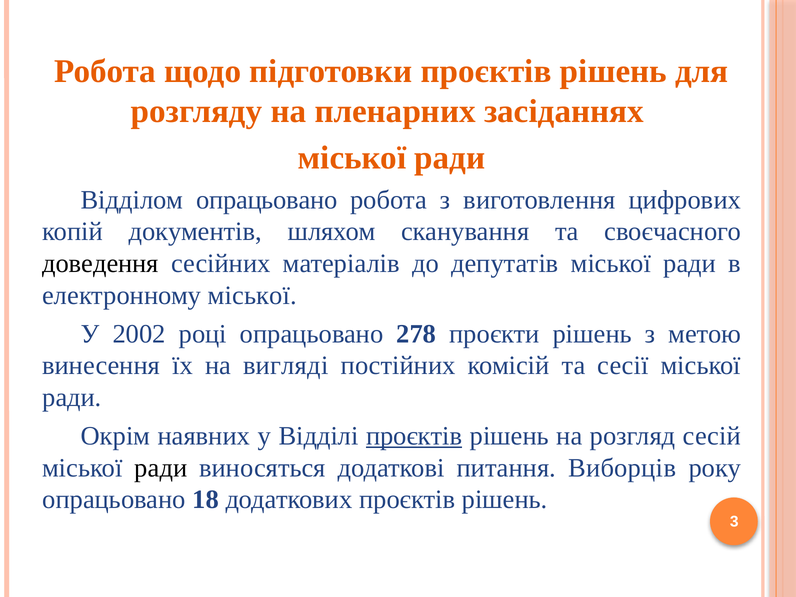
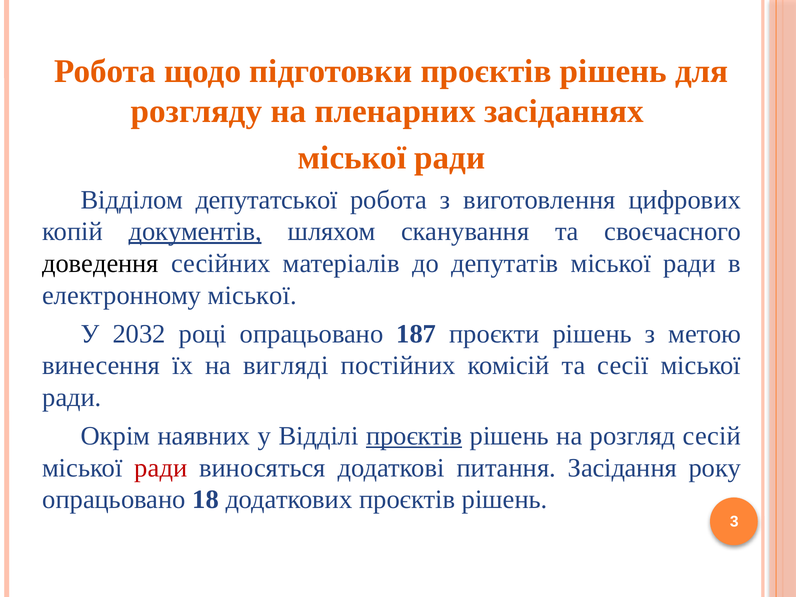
Відділом опрацьовано: опрацьовано -> депутатської
документів underline: none -> present
2002: 2002 -> 2032
278: 278 -> 187
ради at (161, 468) colour: black -> red
Виборців: Виборців -> Засідання
